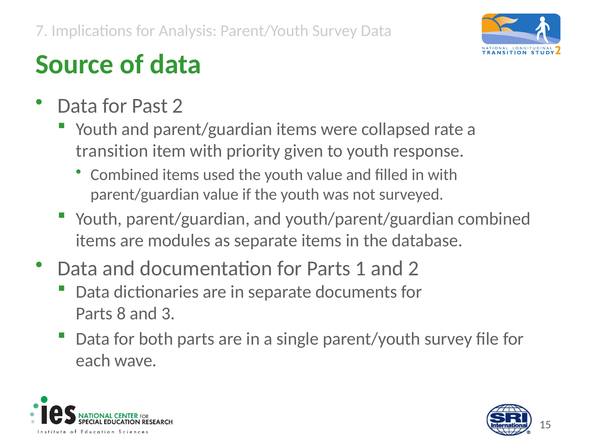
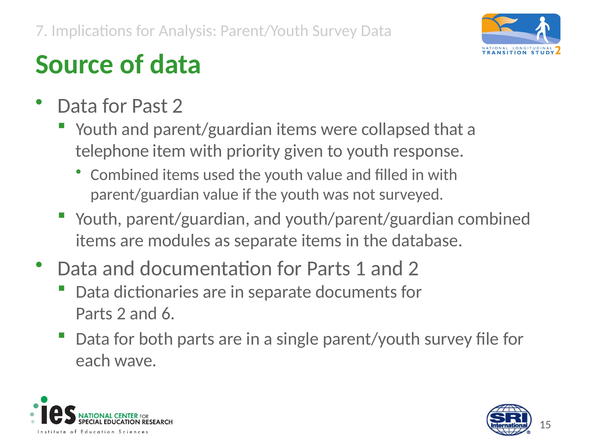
rate: rate -> that
transition: transition -> telephone
Parts 8: 8 -> 2
3: 3 -> 6
